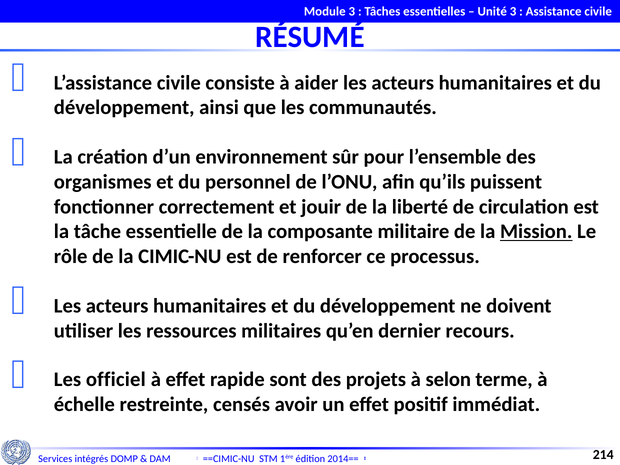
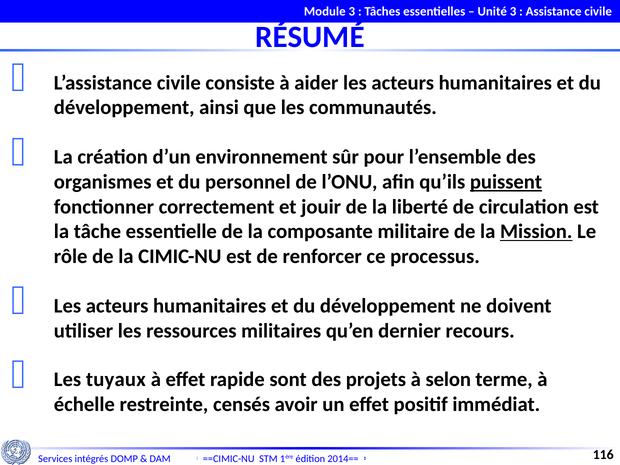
puissent underline: none -> present
officiel: officiel -> tuyaux
214: 214 -> 116
